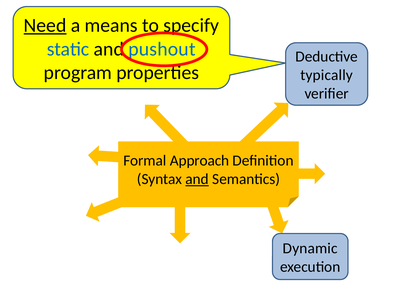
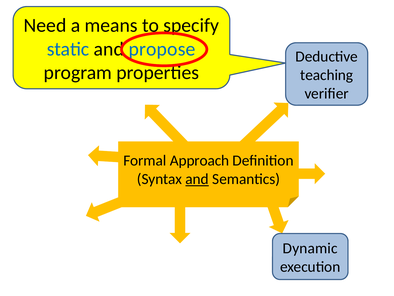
Need underline: present -> none
pushout: pushout -> propose
typically: typically -> teaching
